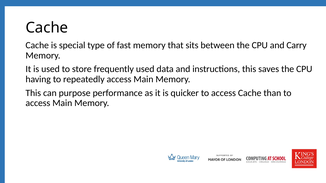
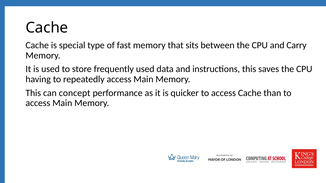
purpose: purpose -> concept
